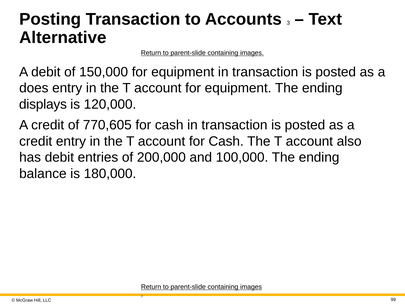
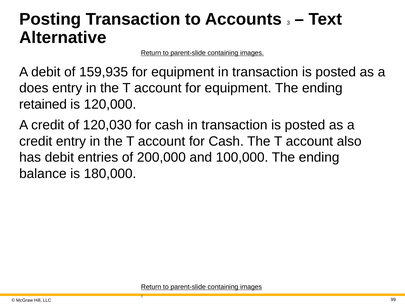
150,000: 150,000 -> 159,935
displays: displays -> retained
770,605: 770,605 -> 120,030
